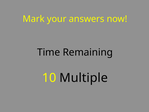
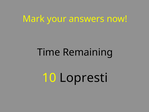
Multiple: Multiple -> Lopresti
